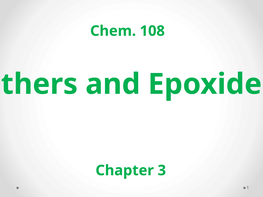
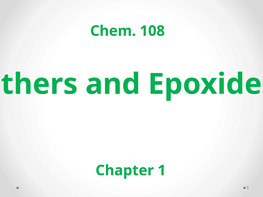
Chapter 3: 3 -> 1
